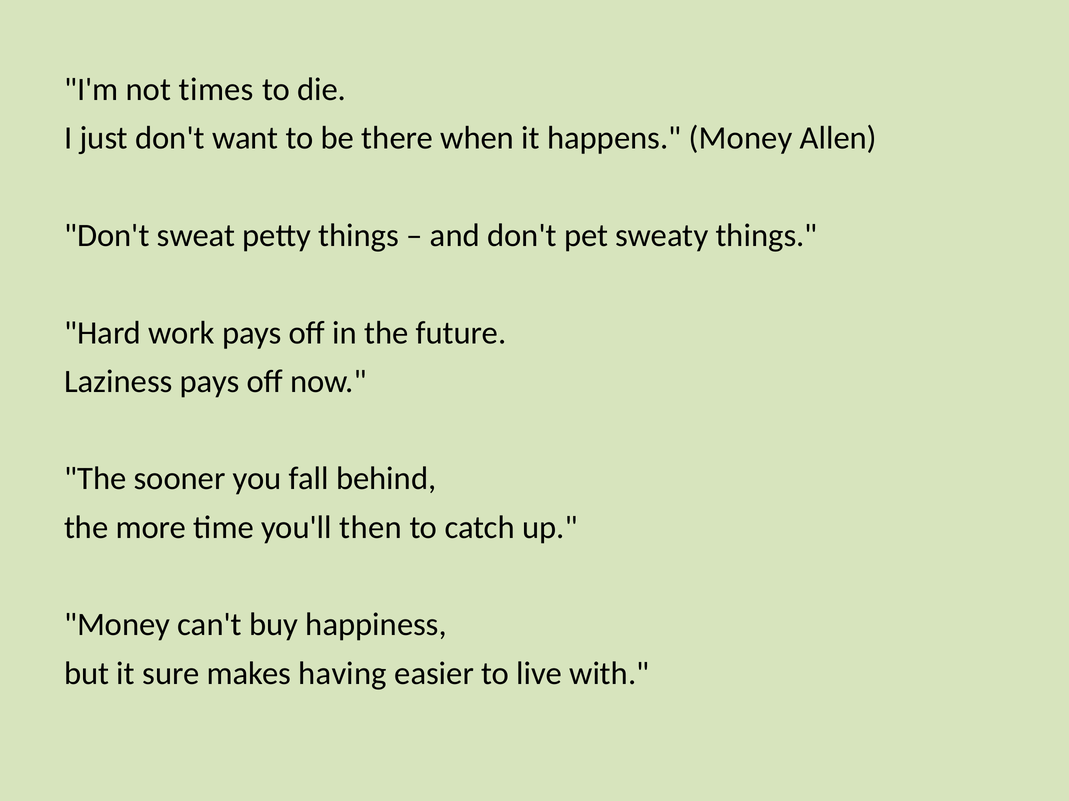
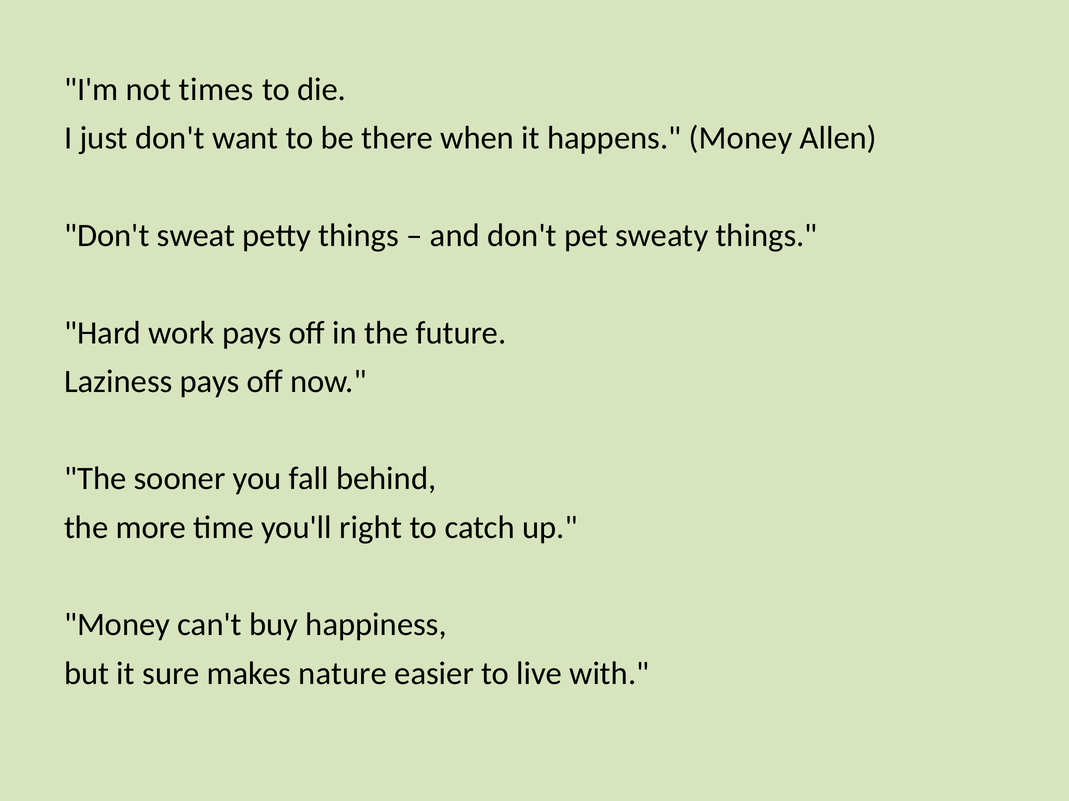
then: then -> right
having: having -> nature
